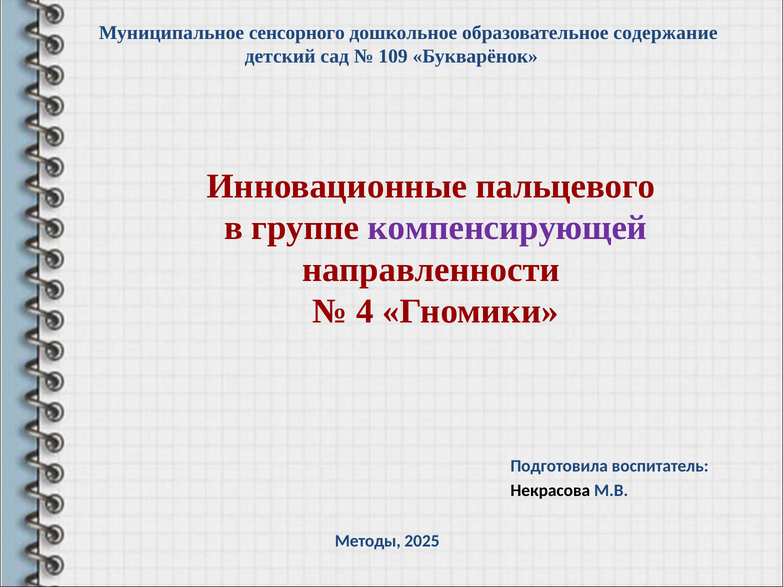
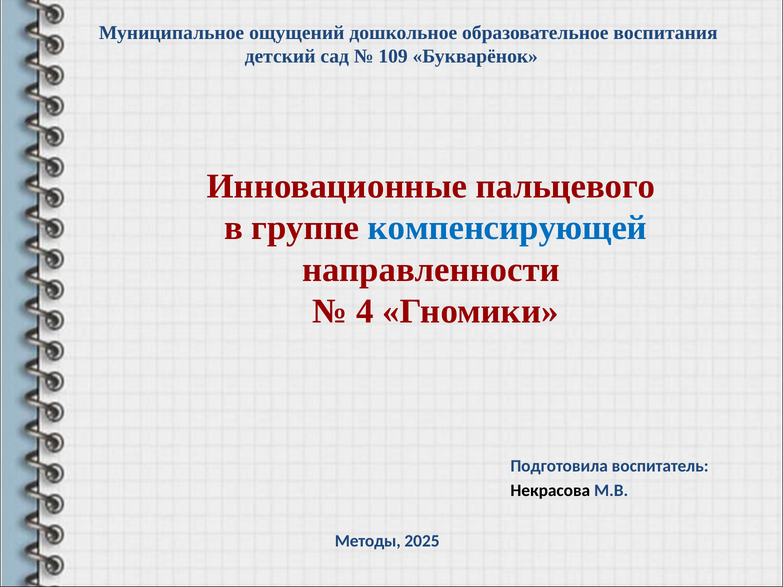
сенсорного: сенсорного -> ощущений
содержание: содержание -> воспитания
компенсирующей colour: purple -> blue
